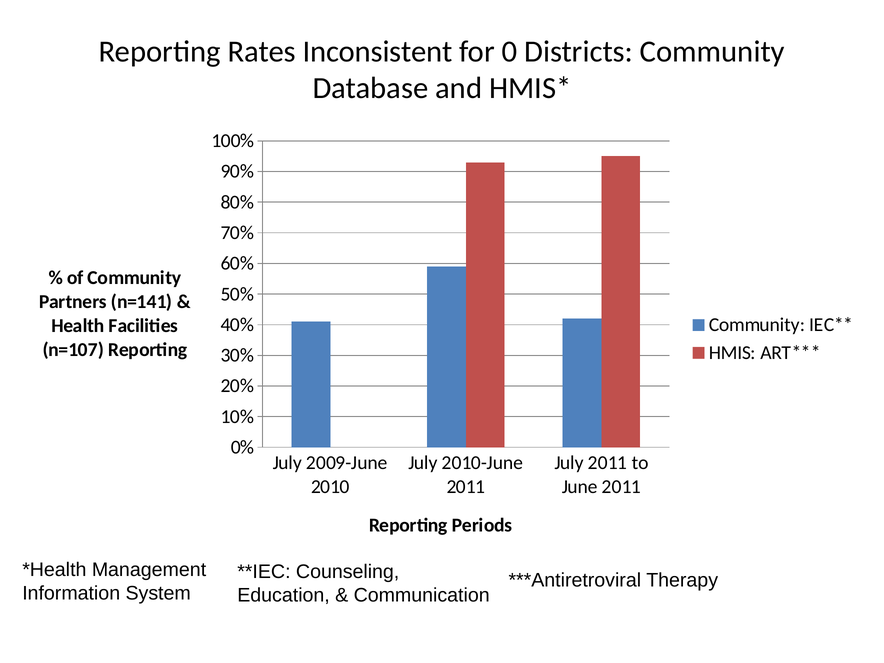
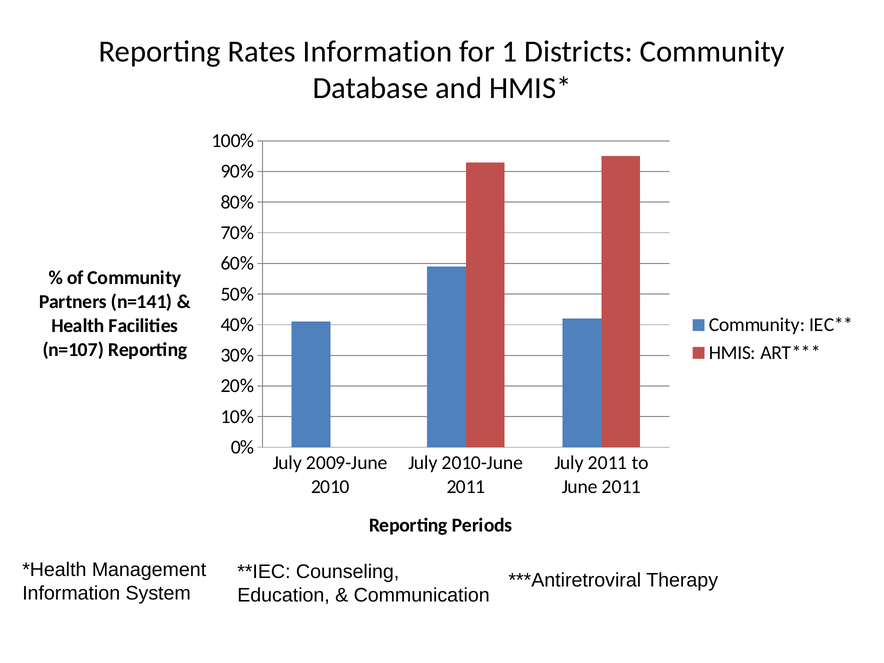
Rates Inconsistent: Inconsistent -> Information
0: 0 -> 1
